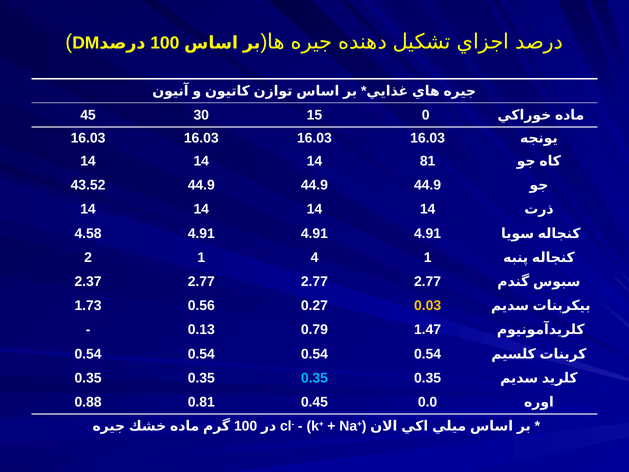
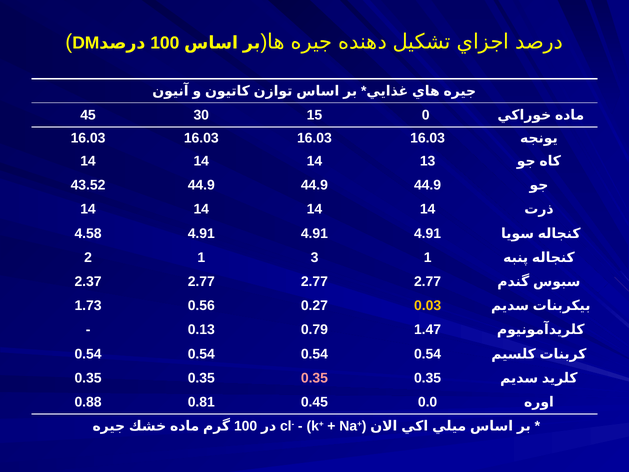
81: 81 -> 13
4: 4 -> 3
0.35 at (314, 378) colour: light blue -> pink
